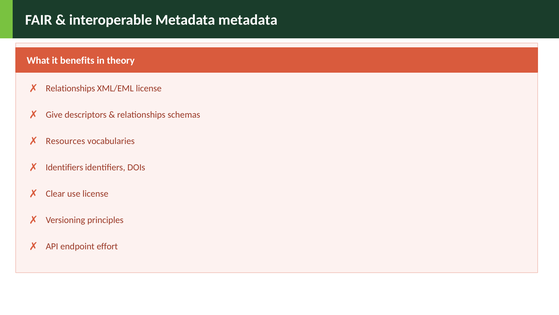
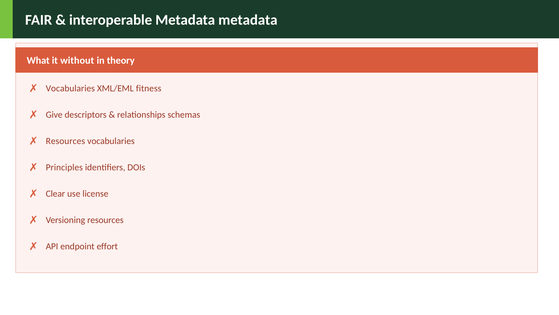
benefits: benefits -> without
Relationships at (70, 88): Relationships -> Vocabularies
XML/EML license: license -> fitness
Identifiers at (64, 167): Identifiers -> Principles
Versioning principles: principles -> resources
